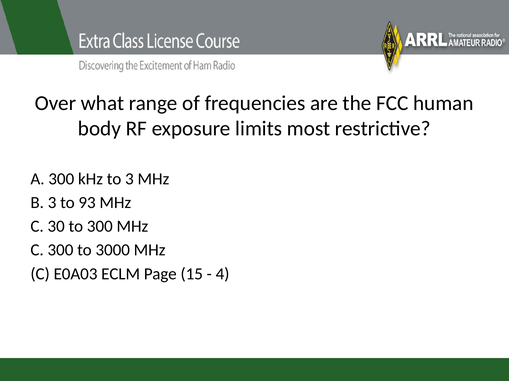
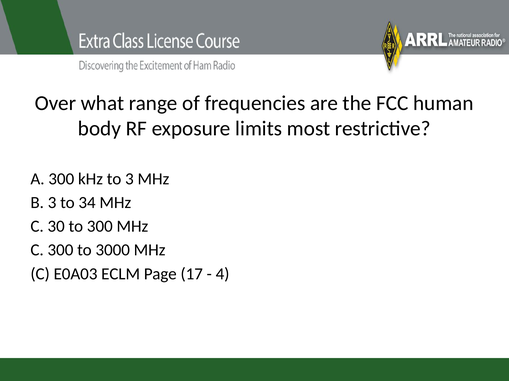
93: 93 -> 34
15: 15 -> 17
